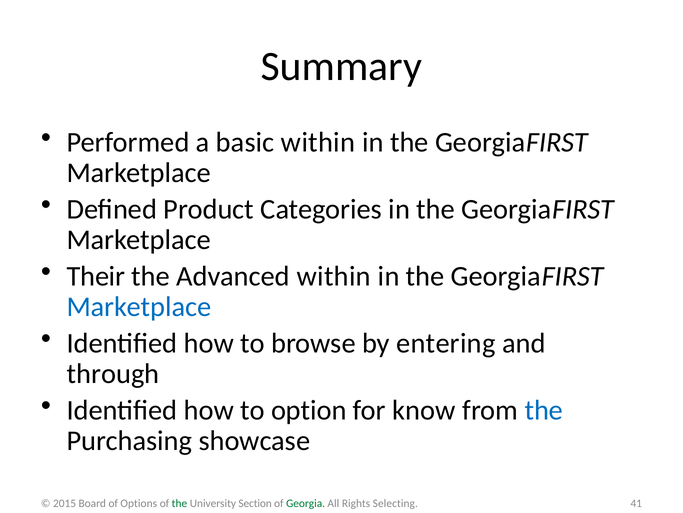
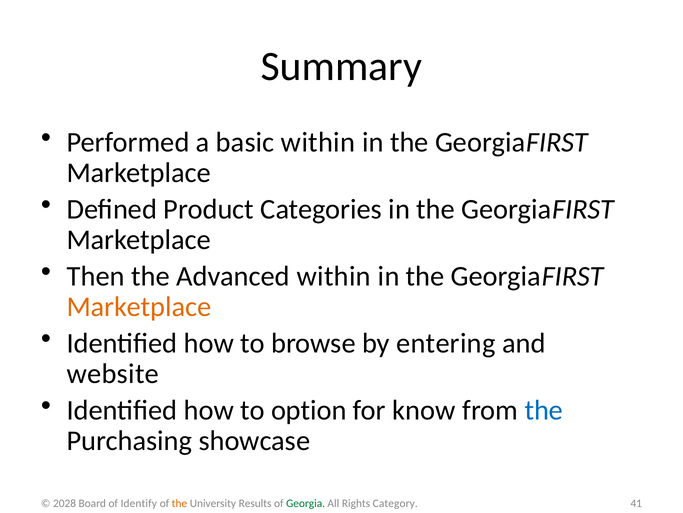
Their: Their -> Then
Marketplace at (139, 307) colour: blue -> orange
through: through -> website
2015: 2015 -> 2028
Options: Options -> Identify
the at (179, 503) colour: green -> orange
Section: Section -> Results
Selecting: Selecting -> Category
